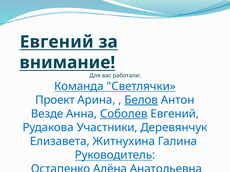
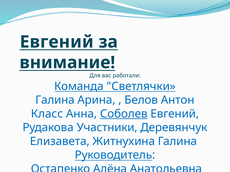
Проект at (55, 100): Проект -> Галина
Белов underline: present -> none
Везде: Везде -> Класс
